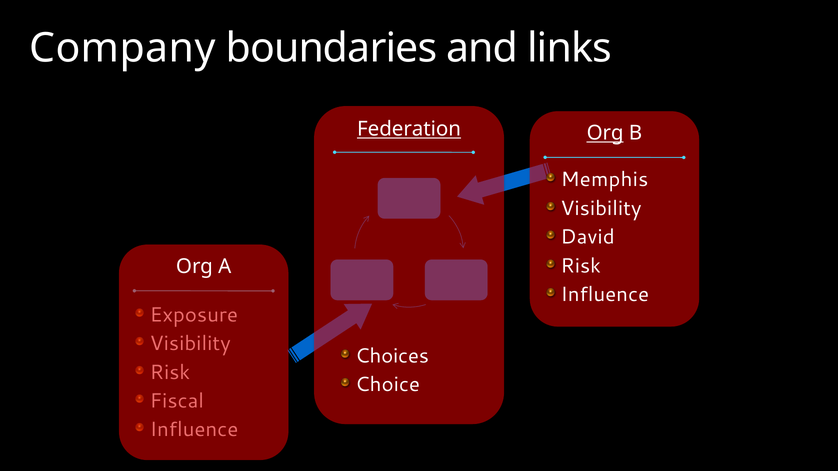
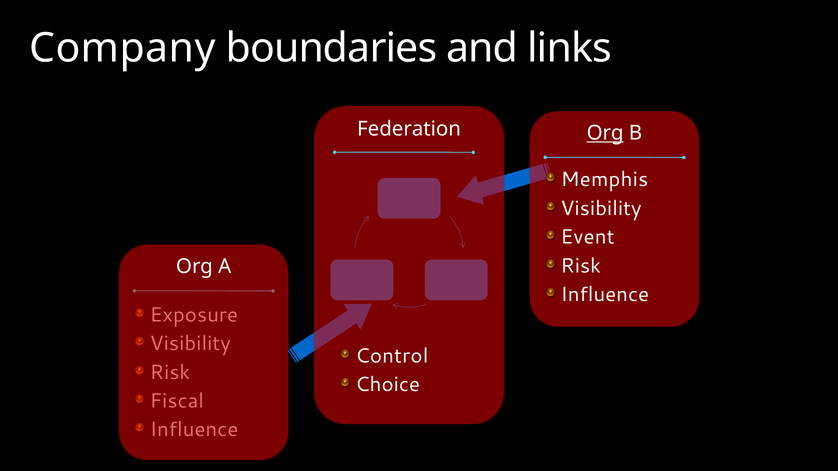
Federation underline: present -> none
David: David -> Event
Choices: Choices -> Control
